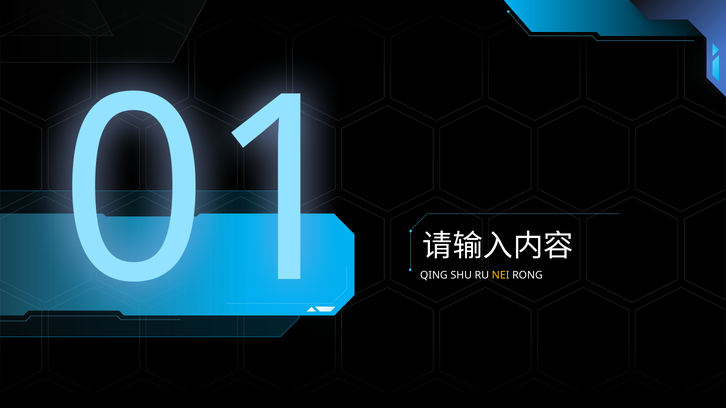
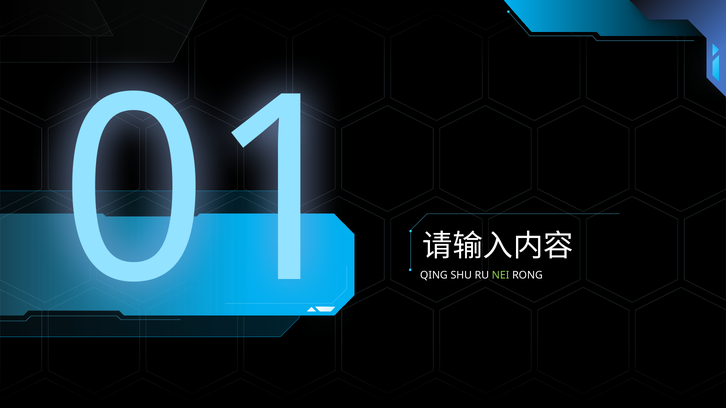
NEI colour: yellow -> light green
